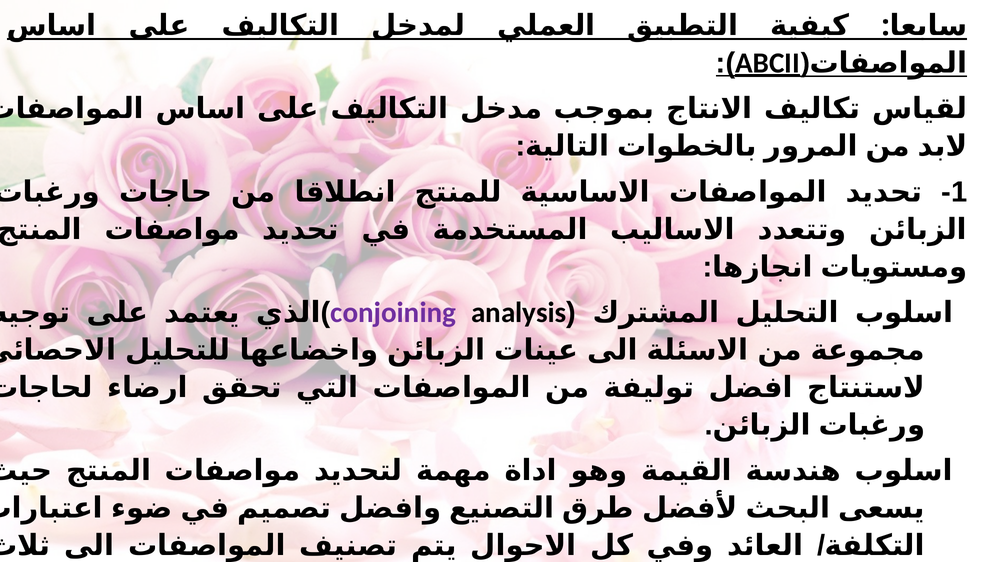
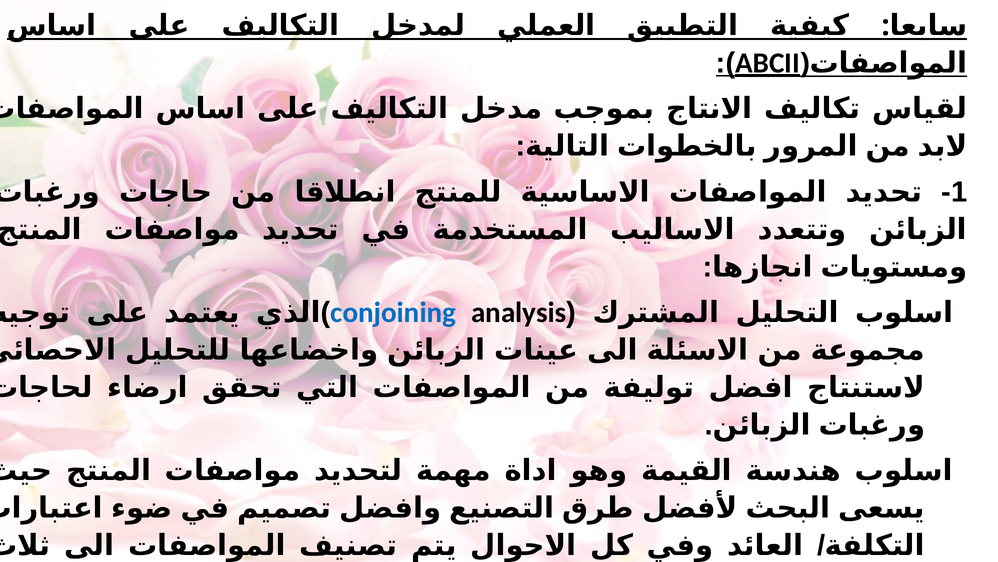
conjoining colour: purple -> blue
